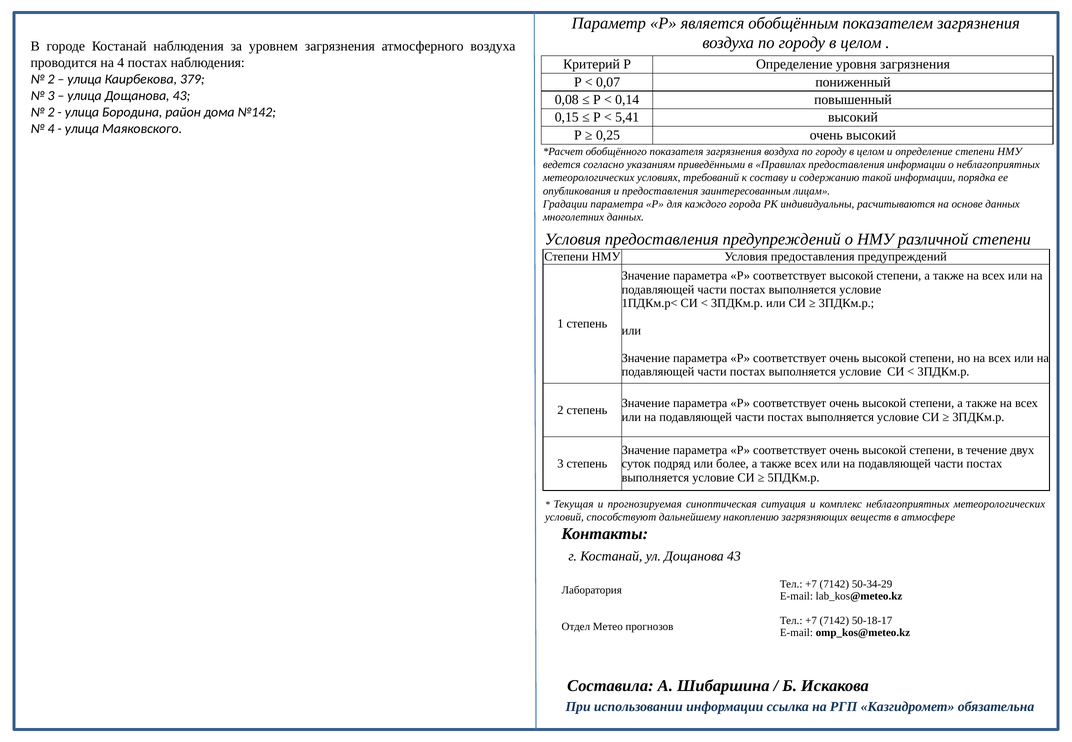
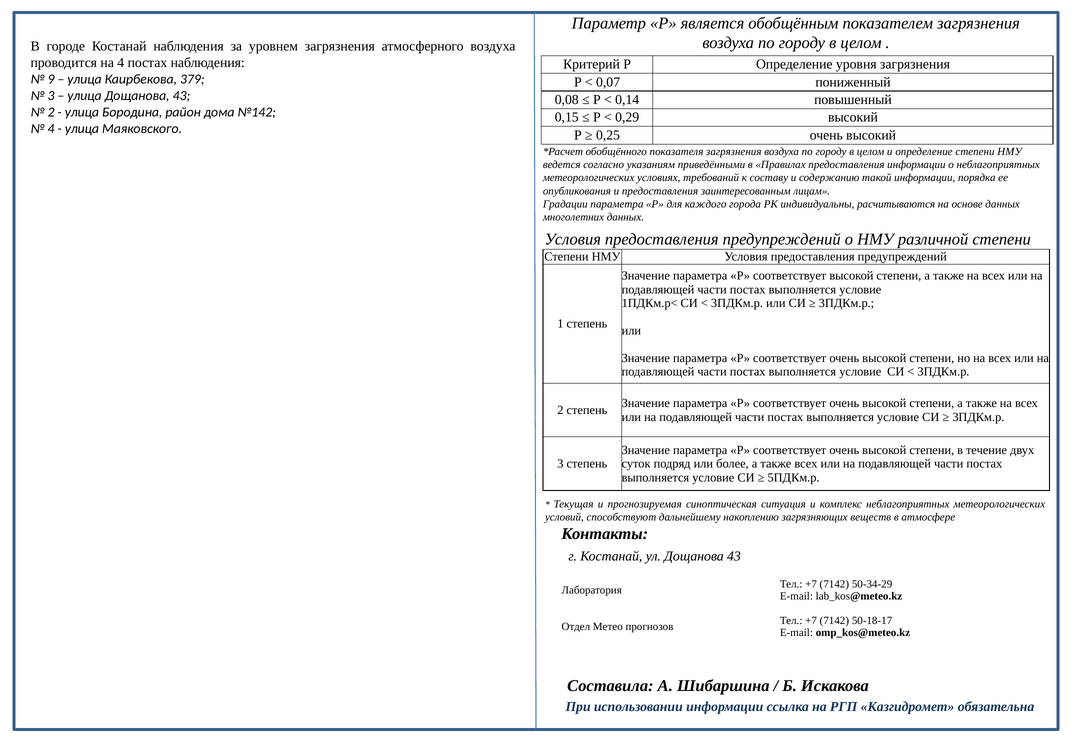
2 at (51, 79): 2 -> 9
5,41: 5,41 -> 0,29
